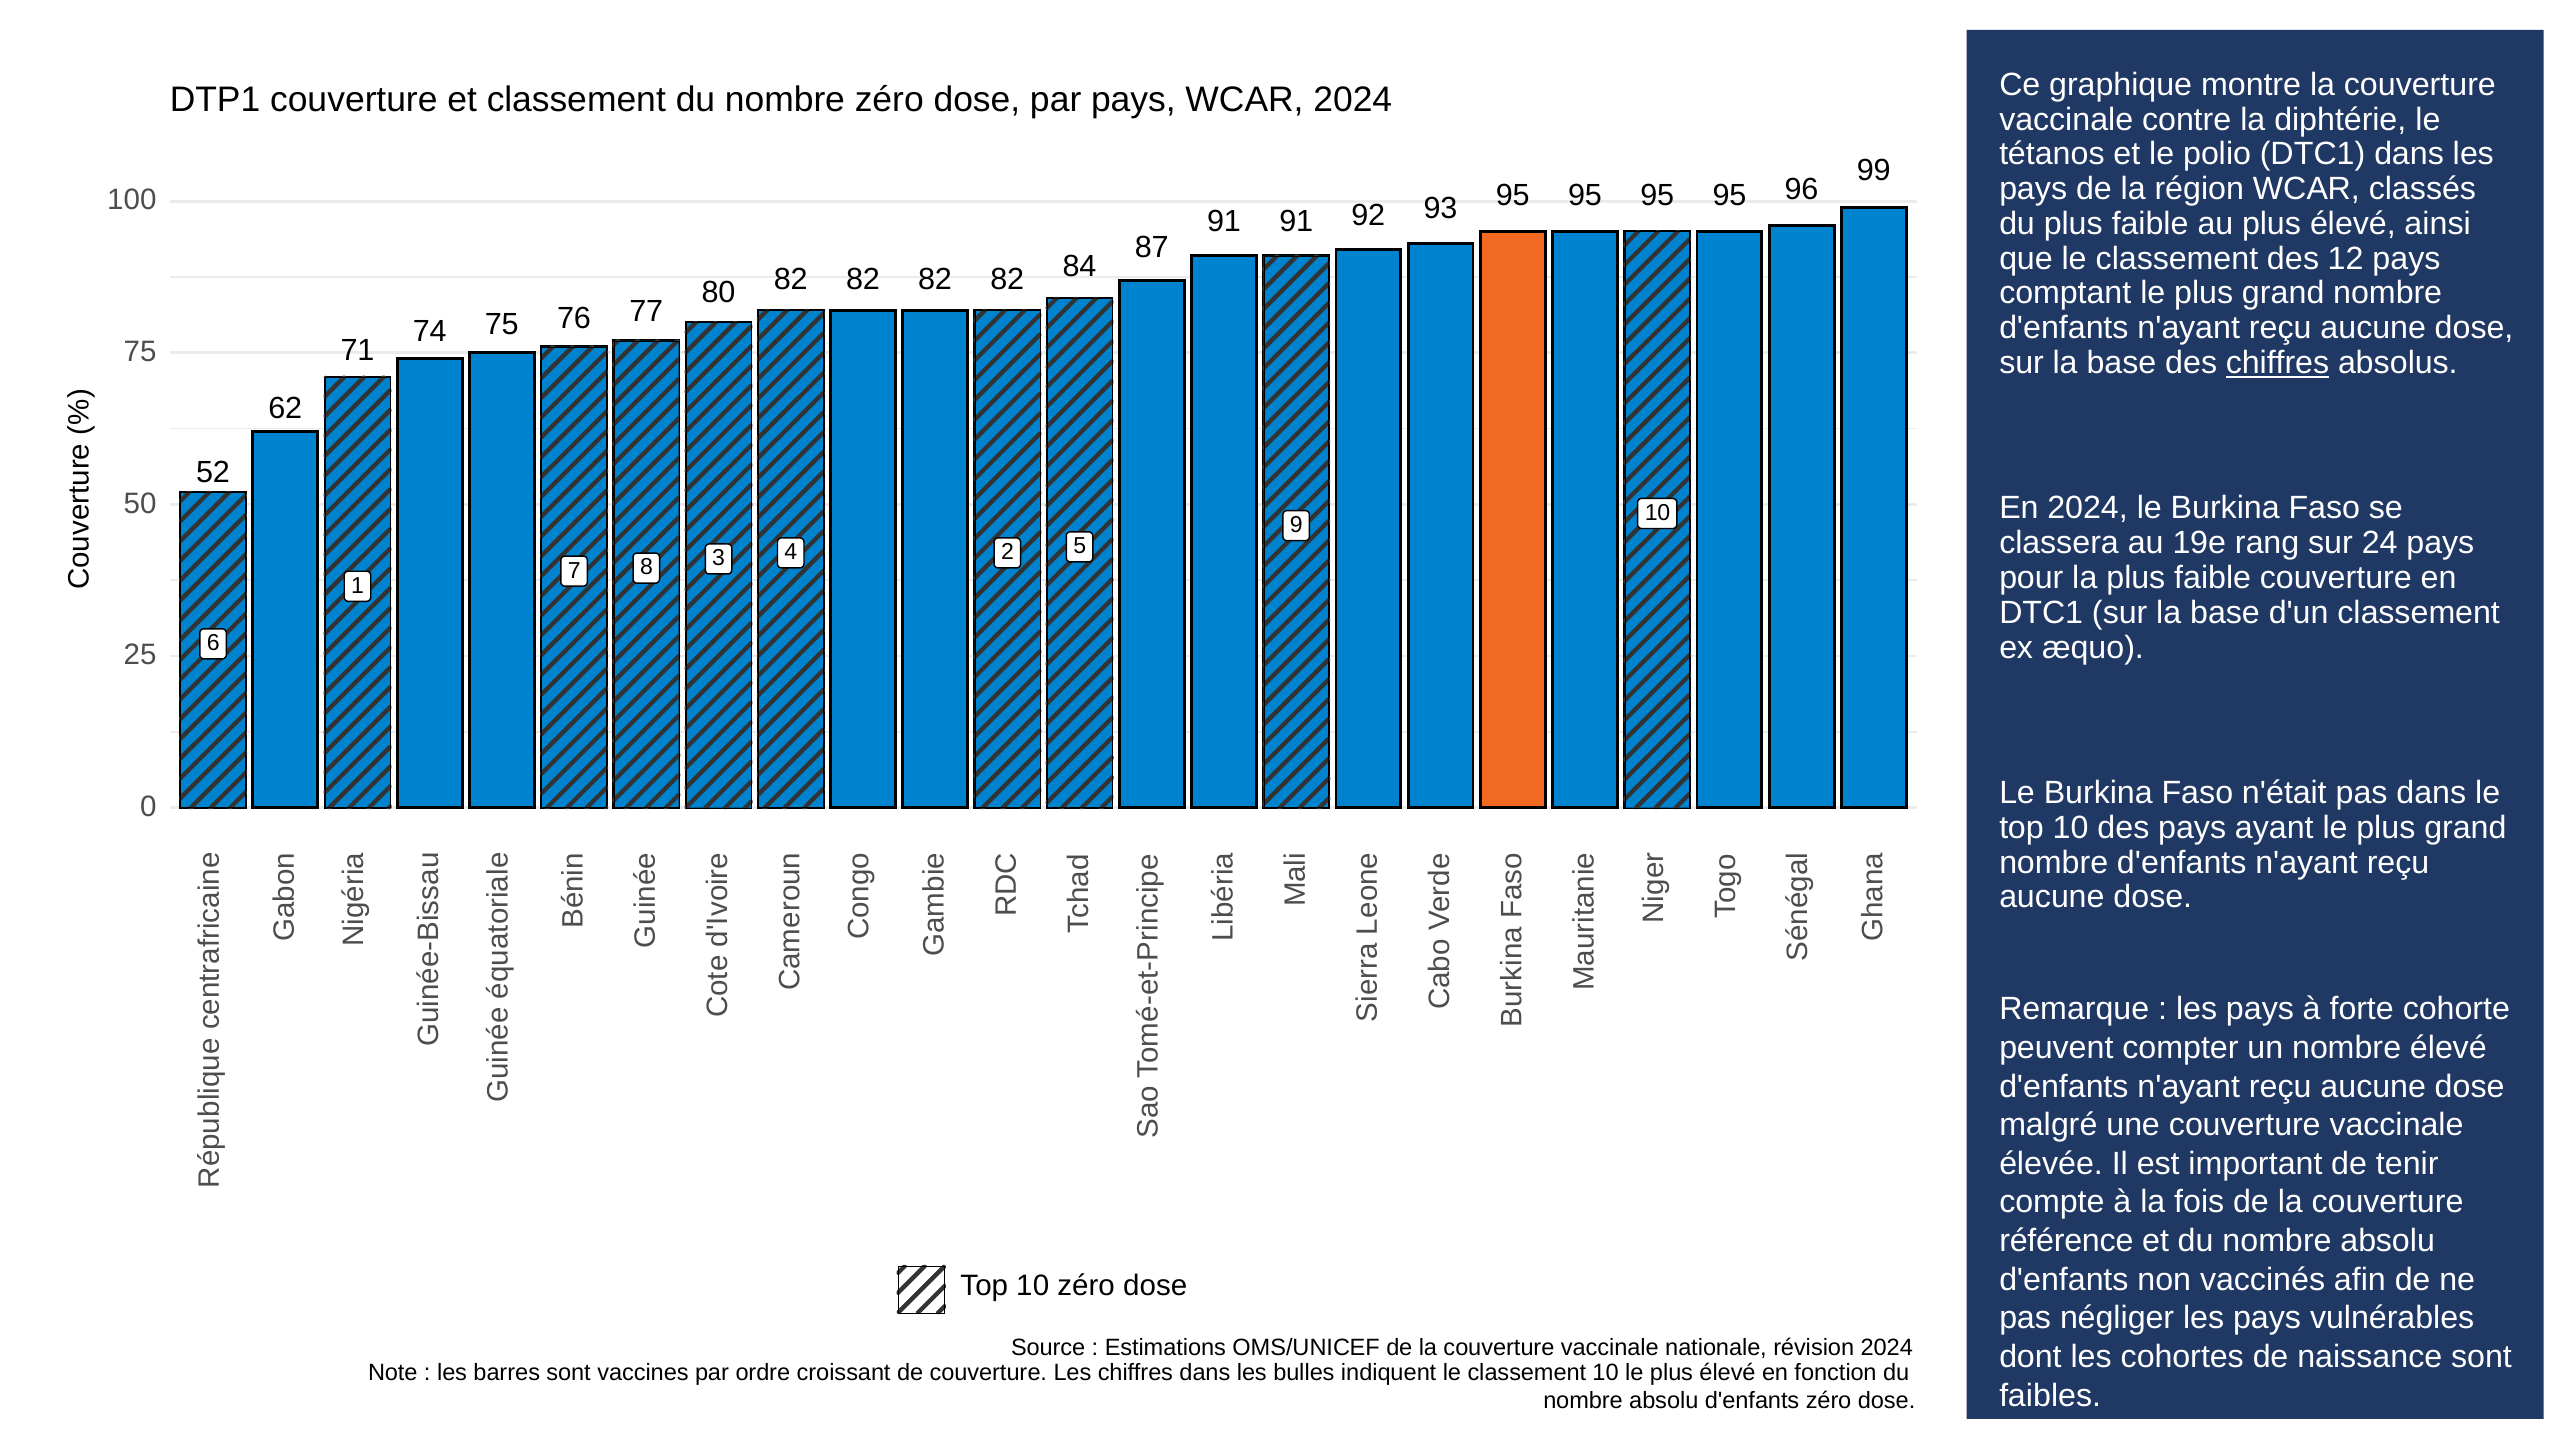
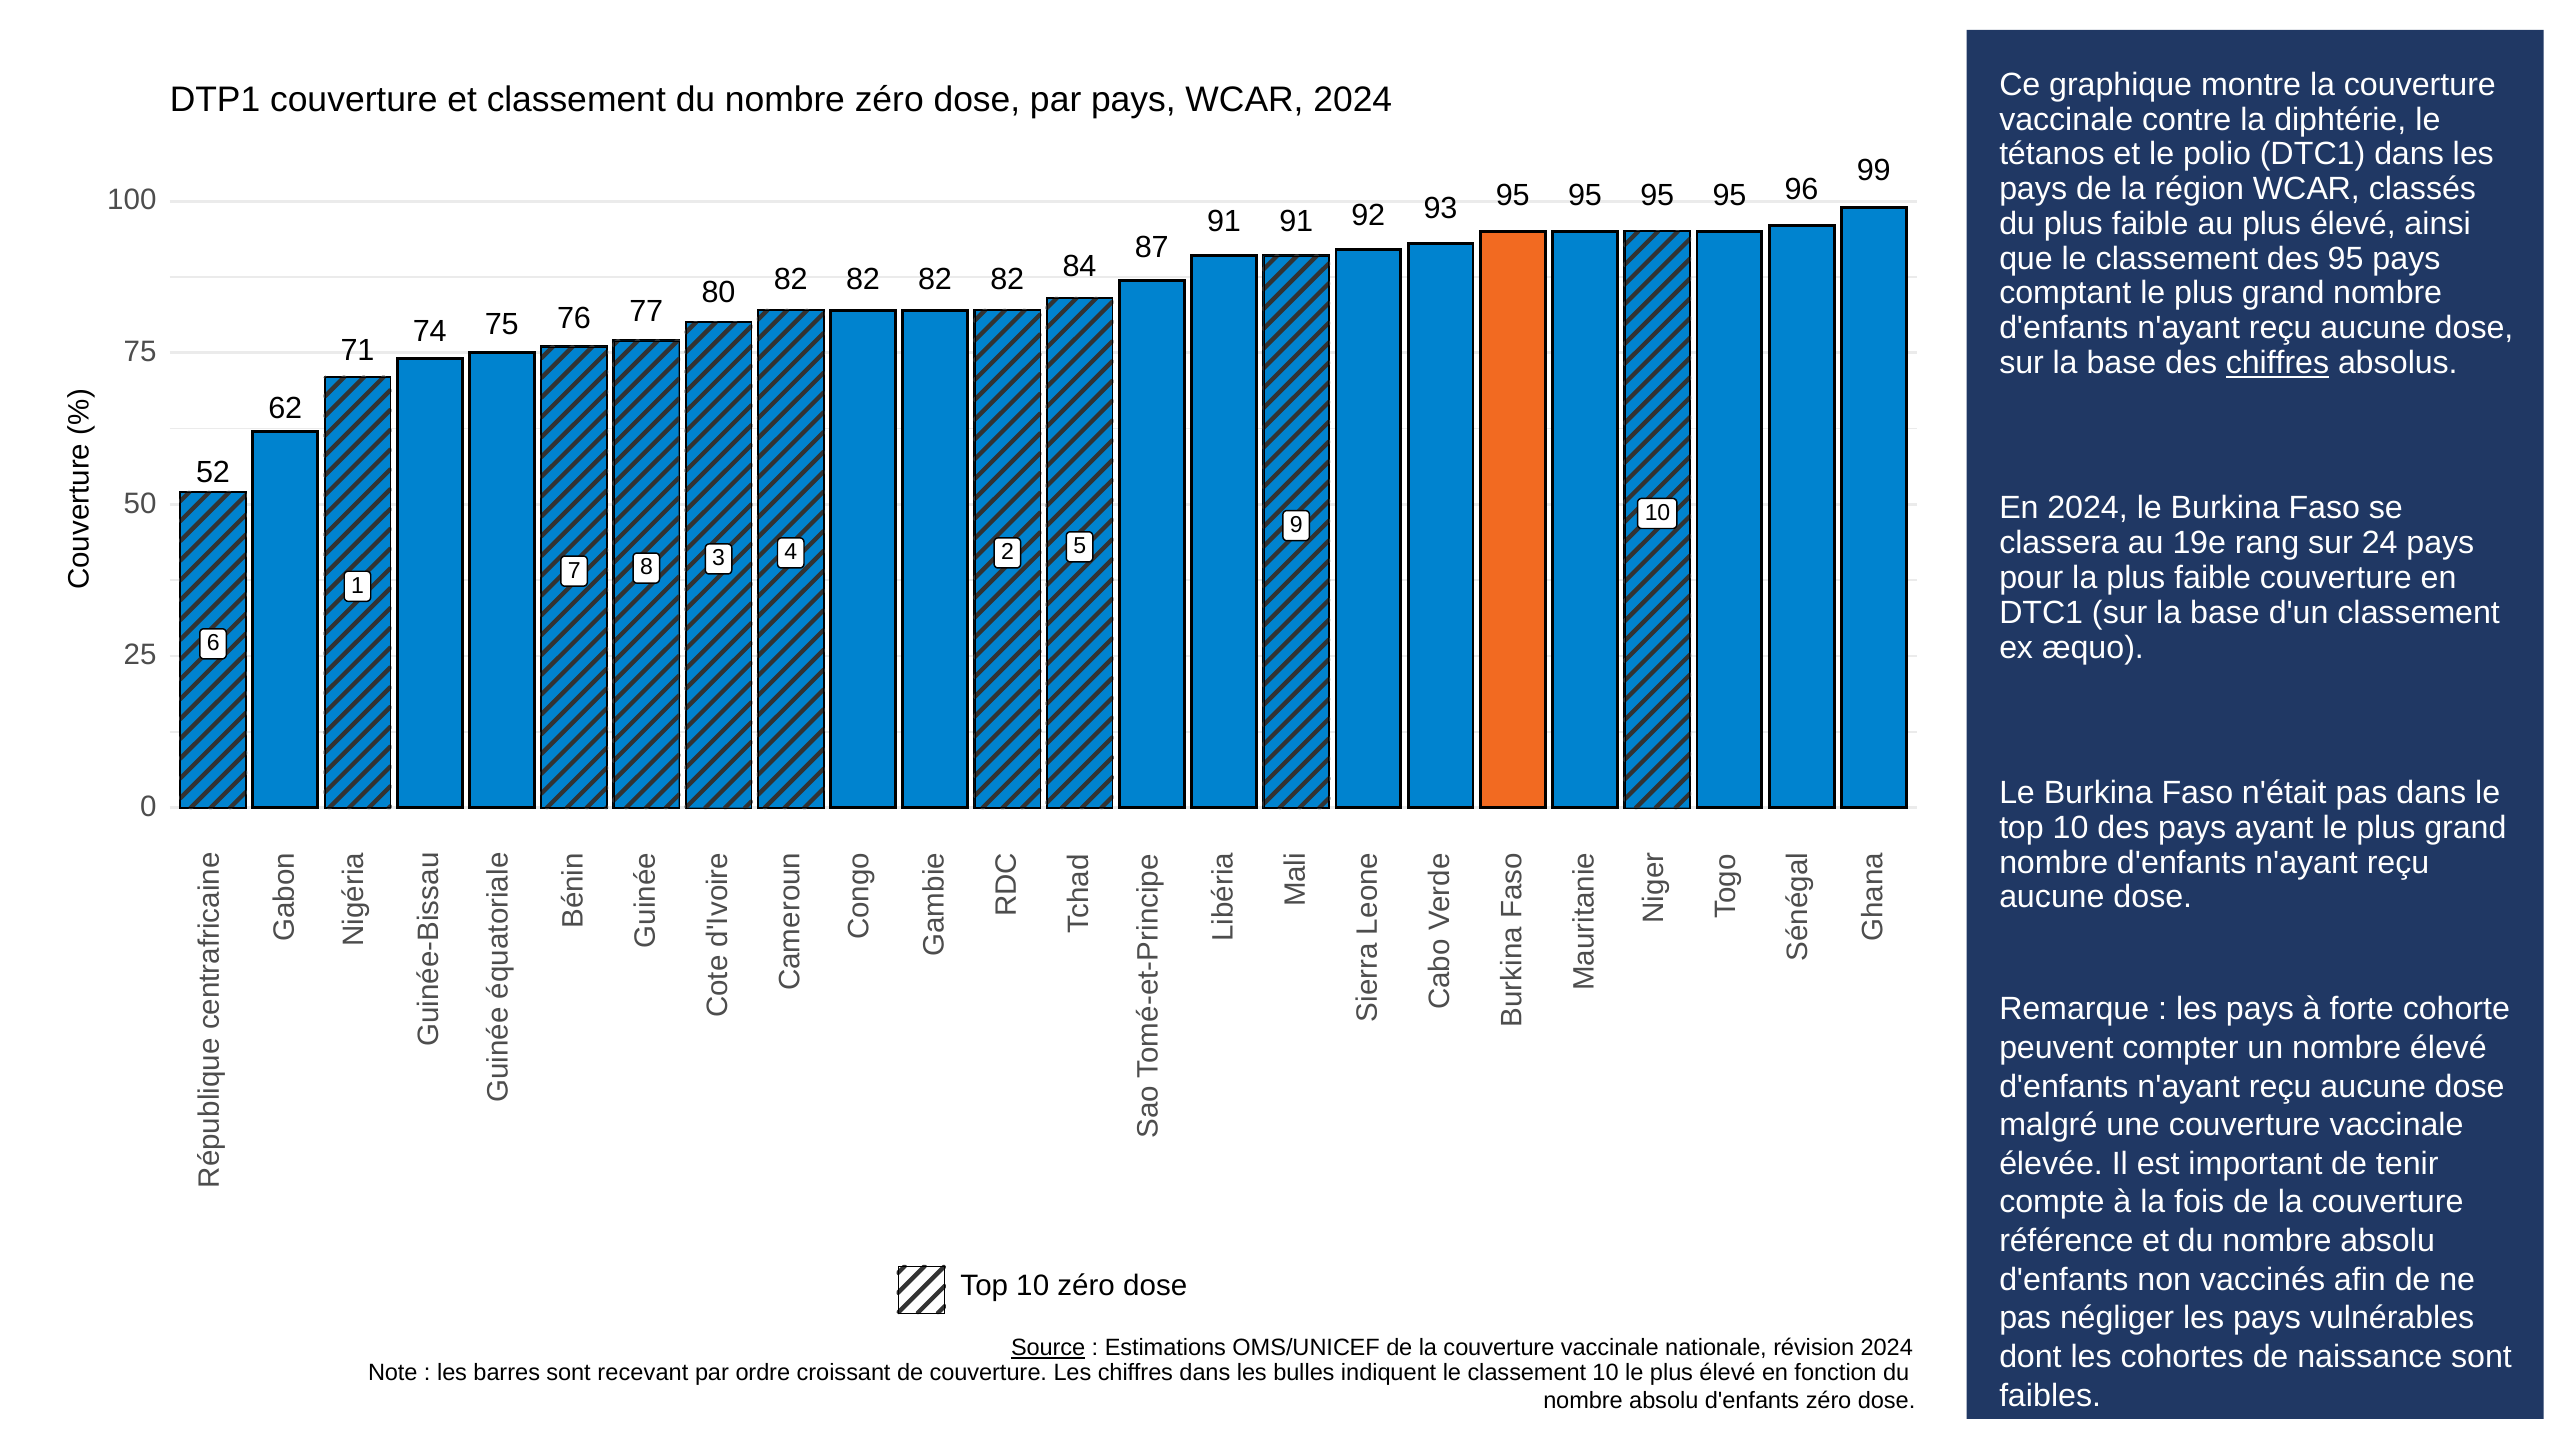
des 12: 12 -> 95
Source underline: none -> present
vaccines: vaccines -> recevant
